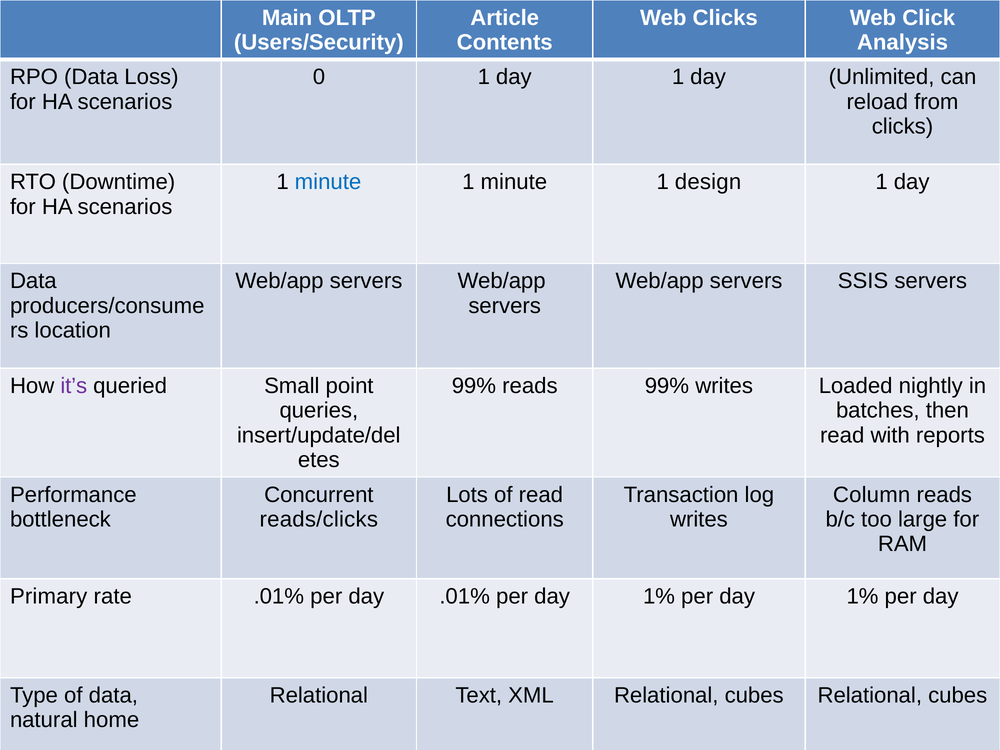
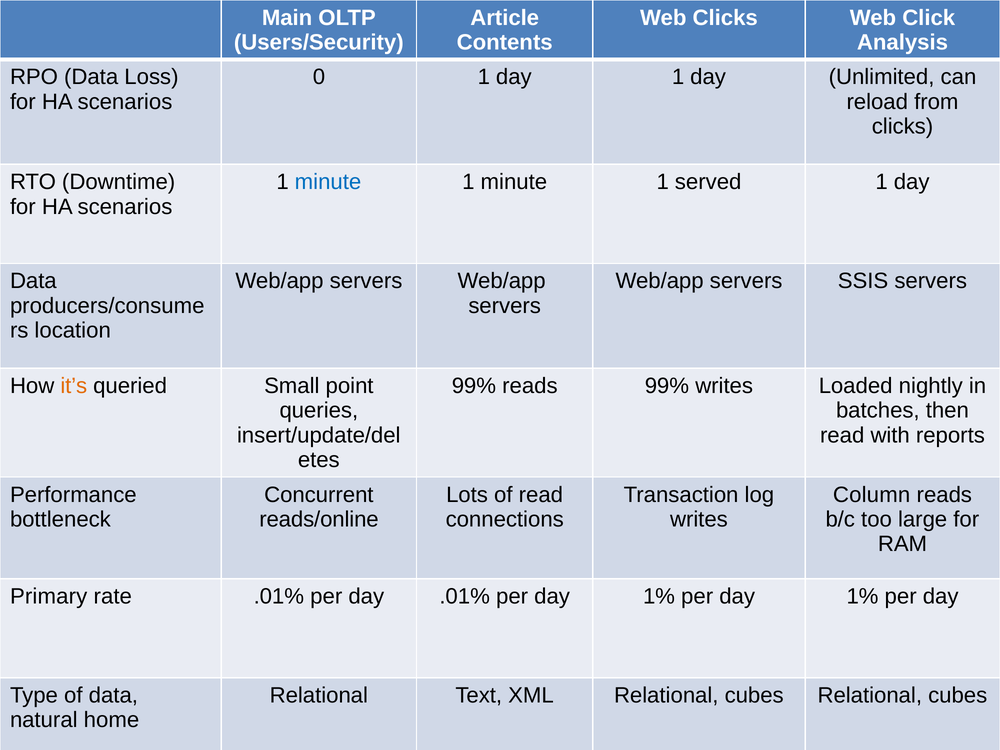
design: design -> served
it’s colour: purple -> orange
reads/clicks: reads/clicks -> reads/online
